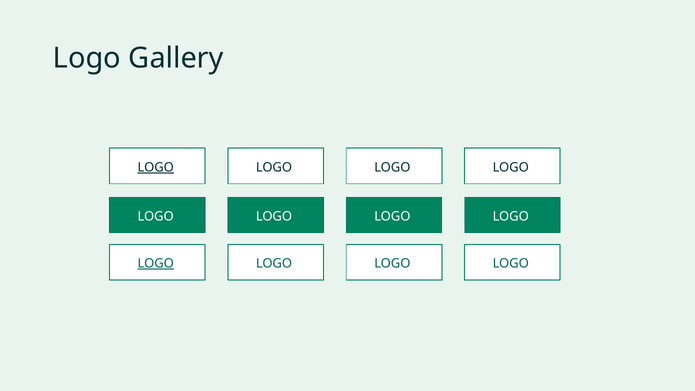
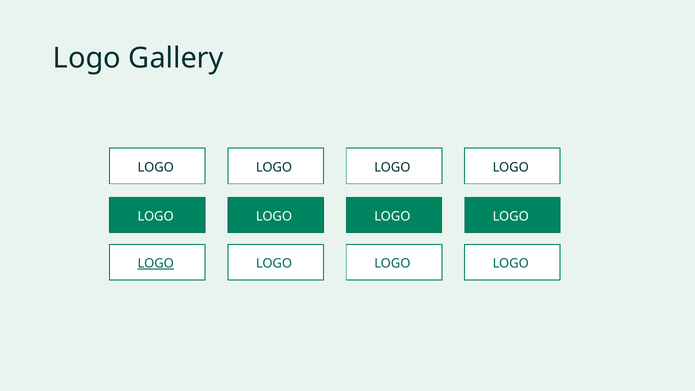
LOGO at (156, 167) underline: present -> none
